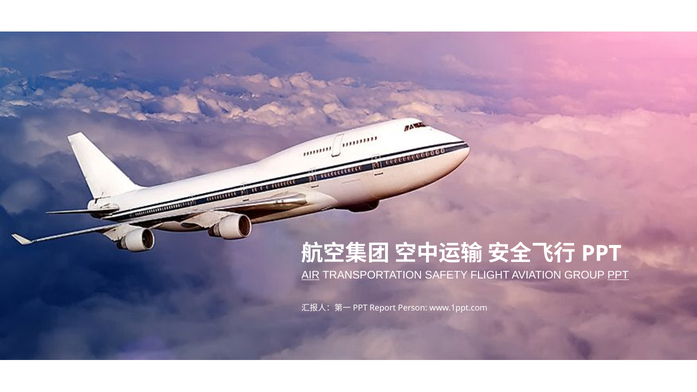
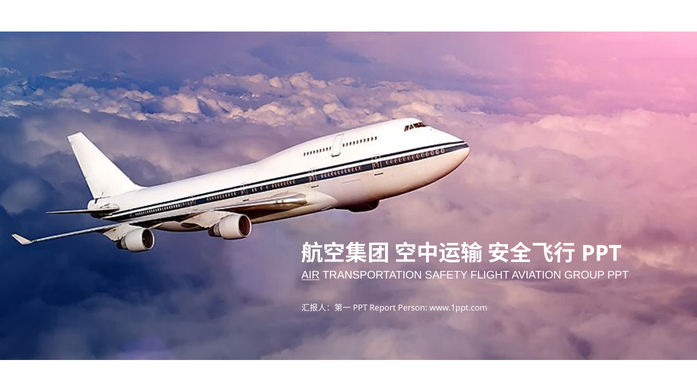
PPT at (618, 275) underline: present -> none
